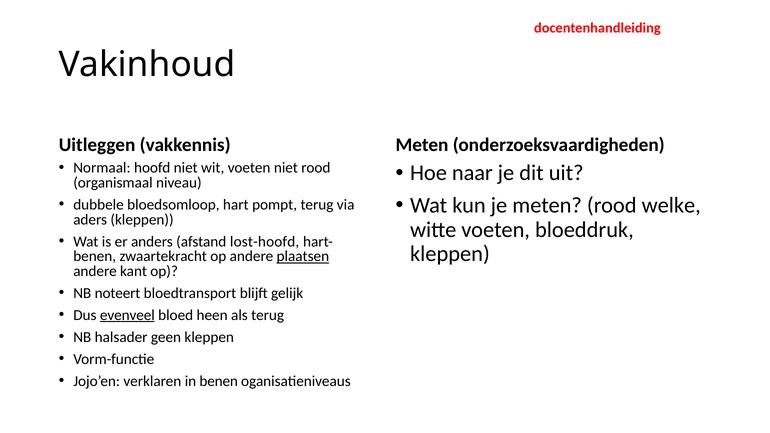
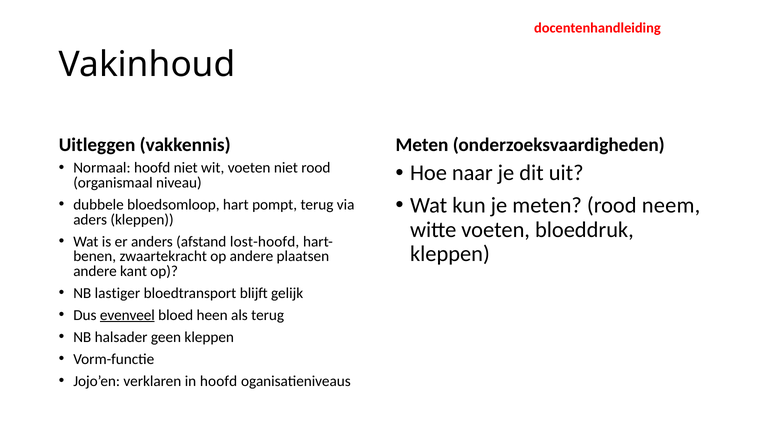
welke: welke -> neem
plaatsen underline: present -> none
noteert: noteert -> lastiger
in benen: benen -> hoofd
